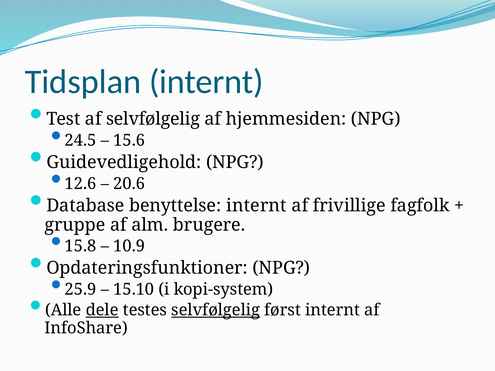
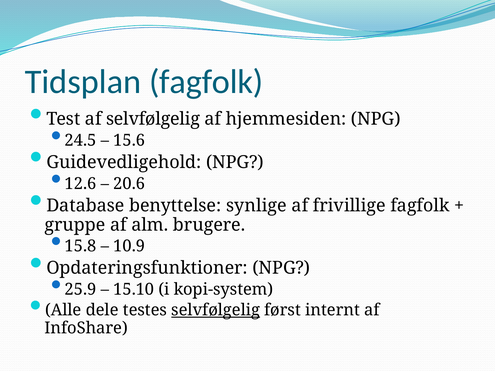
Tidsplan internt: internt -> fagfolk
benyttelse internt: internt -> synlige
dele underline: present -> none
